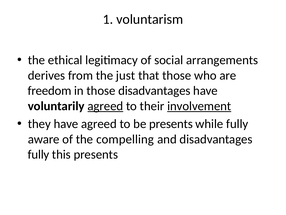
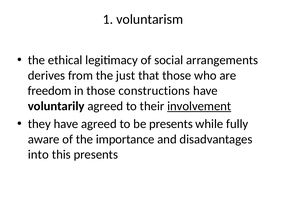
those disadvantages: disadvantages -> constructions
agreed at (105, 106) underline: present -> none
compelling: compelling -> importance
fully at (39, 154): fully -> into
